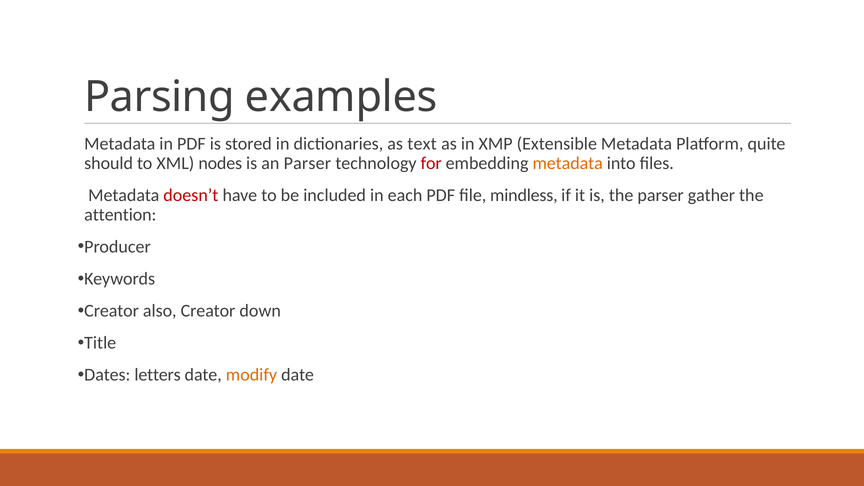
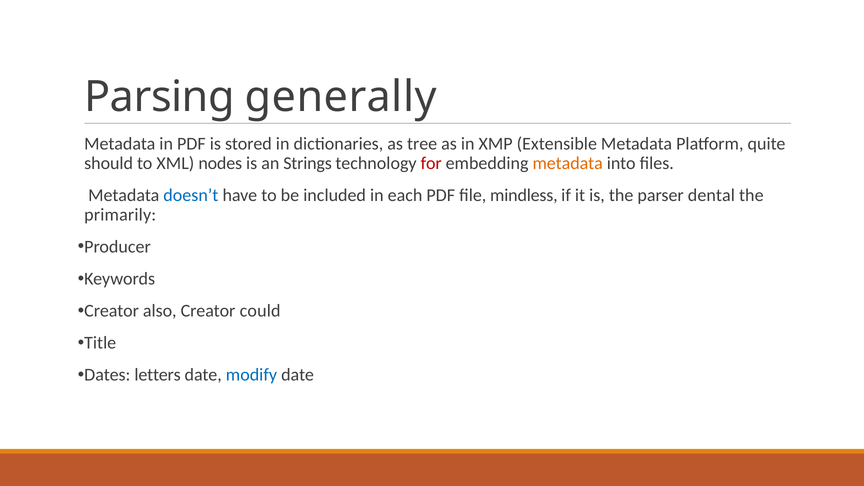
examples: examples -> generally
text: text -> tree
an Parser: Parser -> Strings
doesn’t colour: red -> blue
gather: gather -> dental
attention: attention -> primarily
down: down -> could
modify colour: orange -> blue
